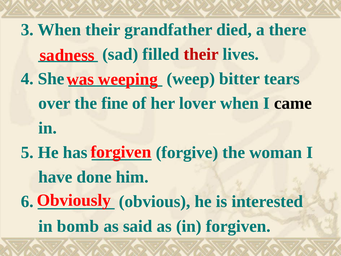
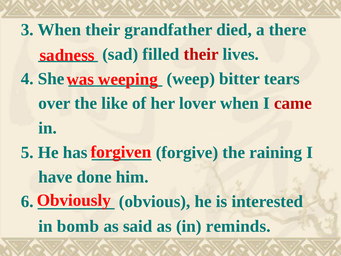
fine: fine -> like
came colour: black -> red
woman: woman -> raining
in forgiven: forgiven -> reminds
